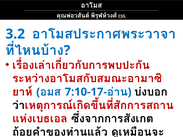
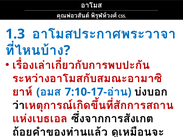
3.2: 3.2 -> 1.3
